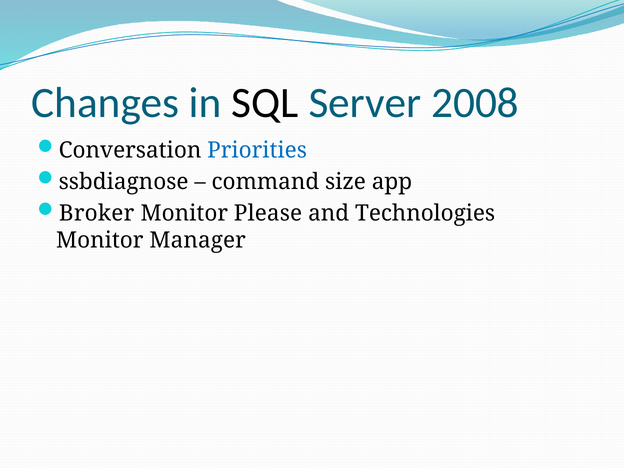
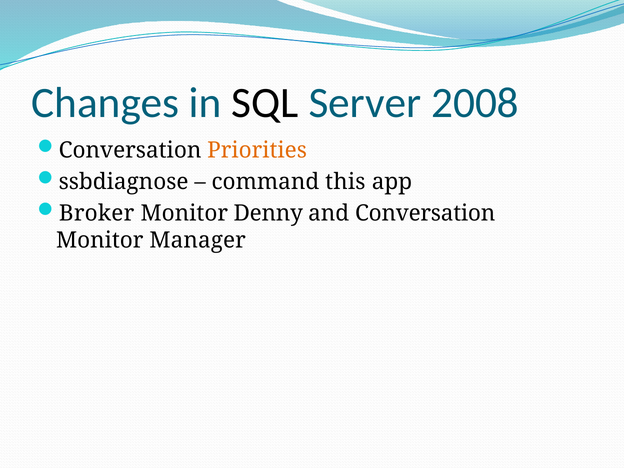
Priorities colour: blue -> orange
size: size -> this
Please: Please -> Denny
and Technologies: Technologies -> Conversation
